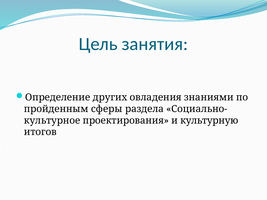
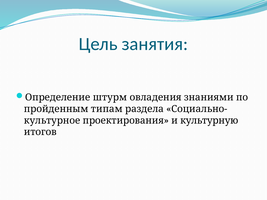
других: других -> штурм
сферы: сферы -> типам
